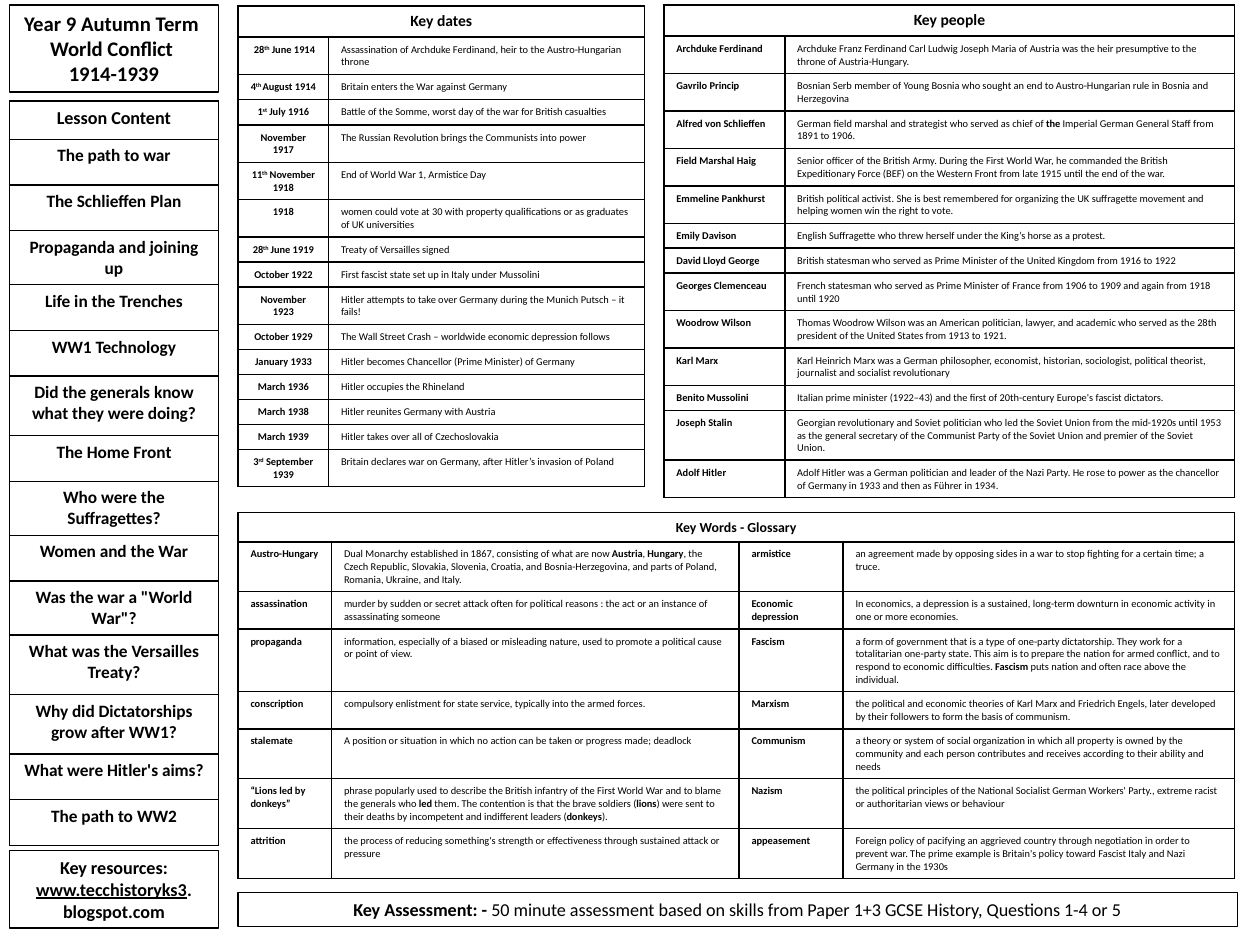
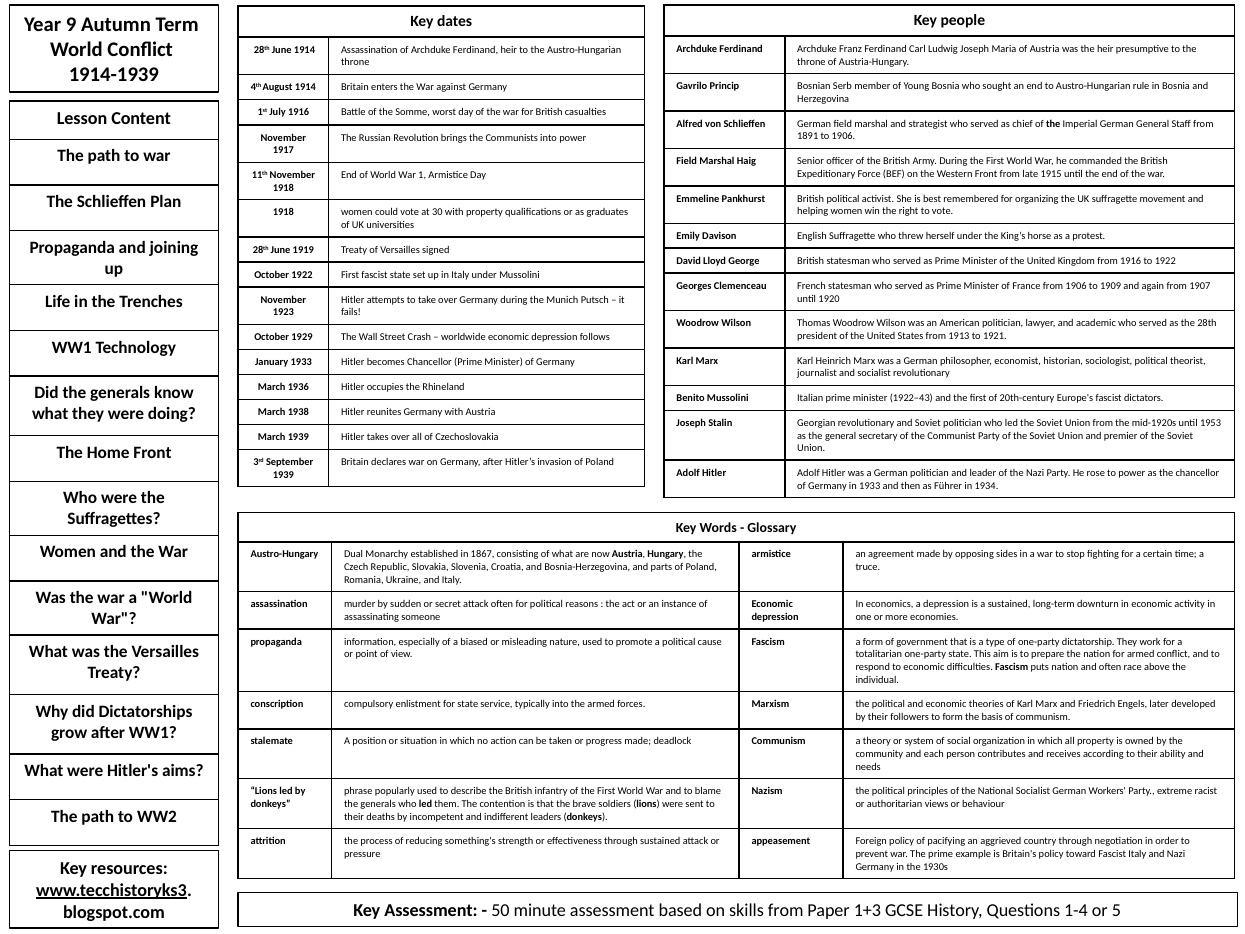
from 1918: 1918 -> 1907
